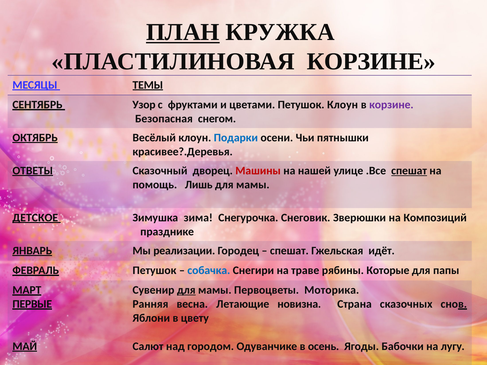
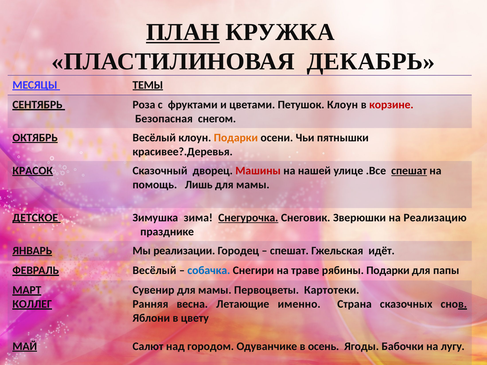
ПЛАСТИЛИНОВАЯ КОРЗИНЕ: КОРЗИНЕ -> ДЕКАБРЬ
Узор: Узор -> Роза
корзине at (391, 105) colour: purple -> red
Подарки at (236, 138) colour: blue -> orange
ОТВЕТЫ: ОТВЕТЫ -> КРАСОК
Снегурочка underline: none -> present
Композиций: Композиций -> Реализацию
ФЕВРАЛЬ Петушок: Петушок -> Весёлый
рябины Которые: Которые -> Подарки
для at (186, 290) underline: present -> none
Моторика: Моторика -> Картотеки
ПЕРВЫЕ: ПЕРВЫЕ -> КОЛЛЕГ
новизна: новизна -> именно
